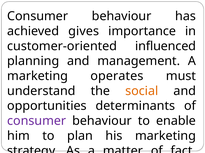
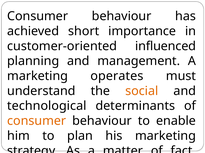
gives: gives -> short
opportunities: opportunities -> technological
consumer at (37, 121) colour: purple -> orange
